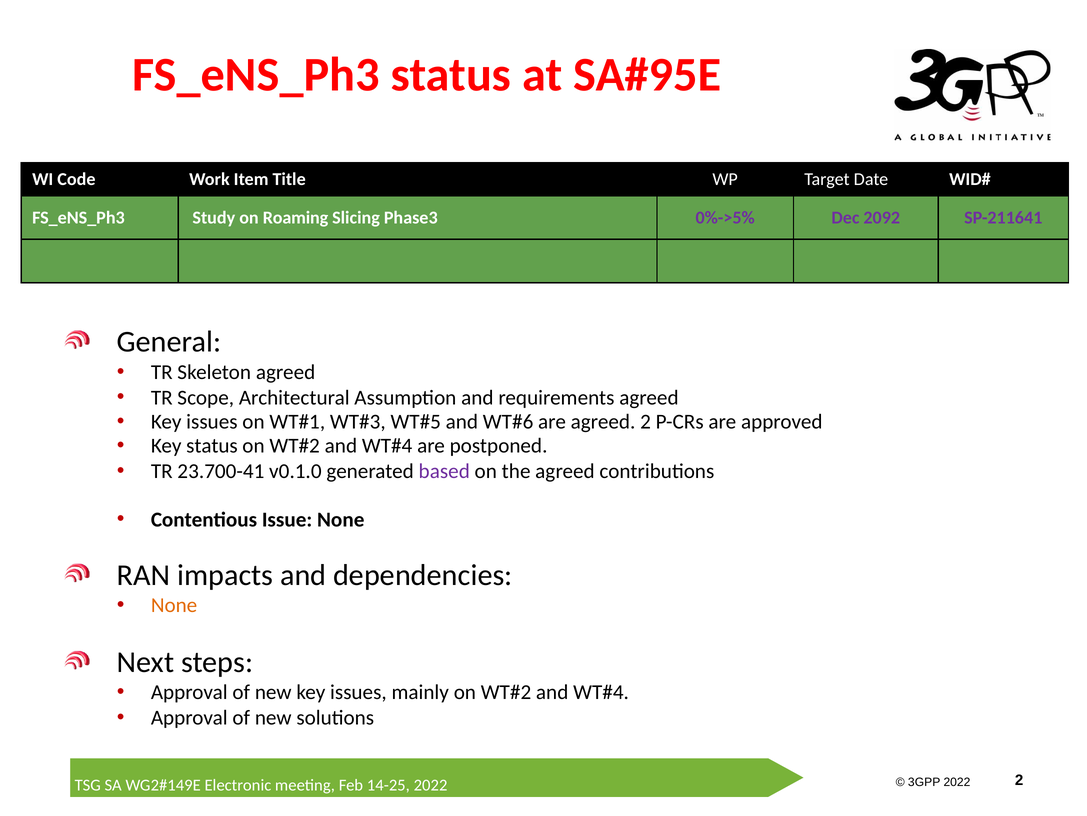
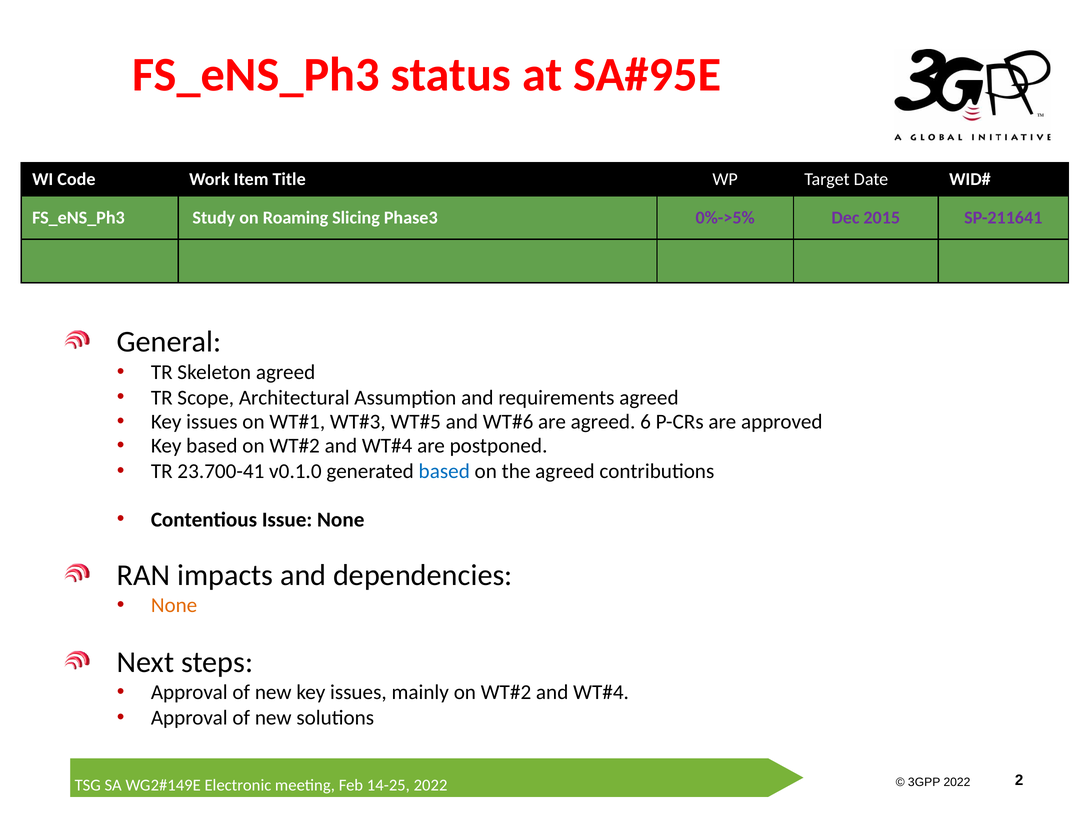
2092: 2092 -> 2015
agreed 2: 2 -> 6
Key status: status -> based
based at (444, 471) colour: purple -> blue
